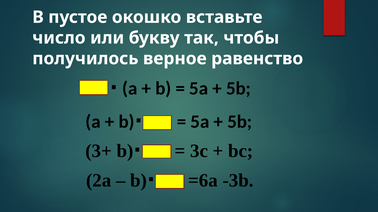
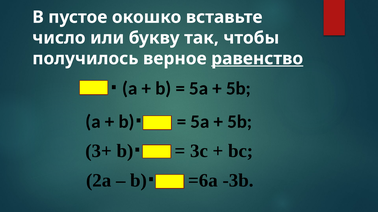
равенство underline: none -> present
